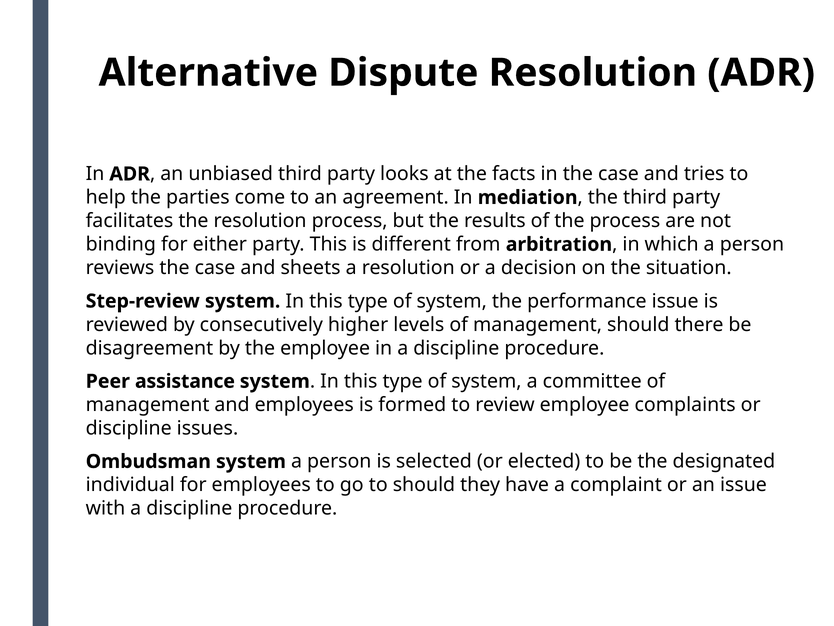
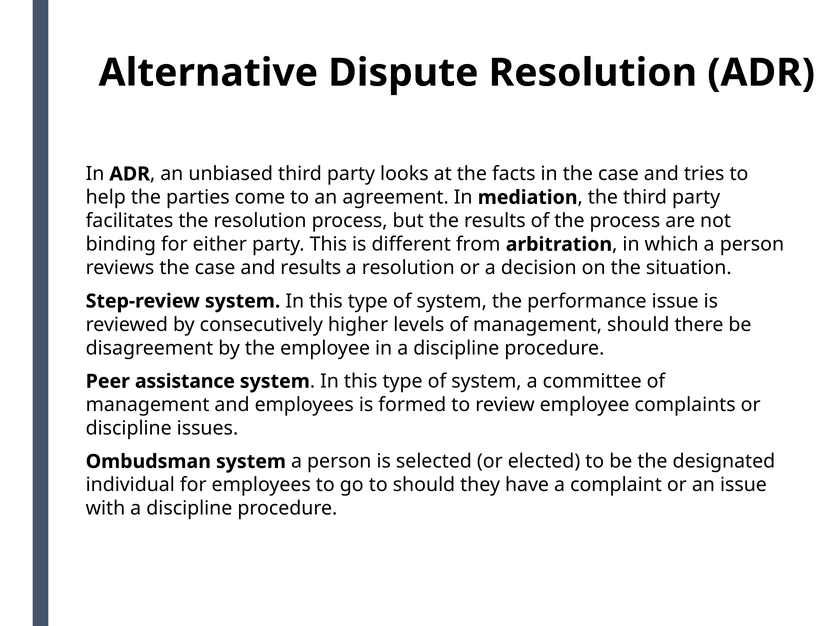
and sheets: sheets -> results
